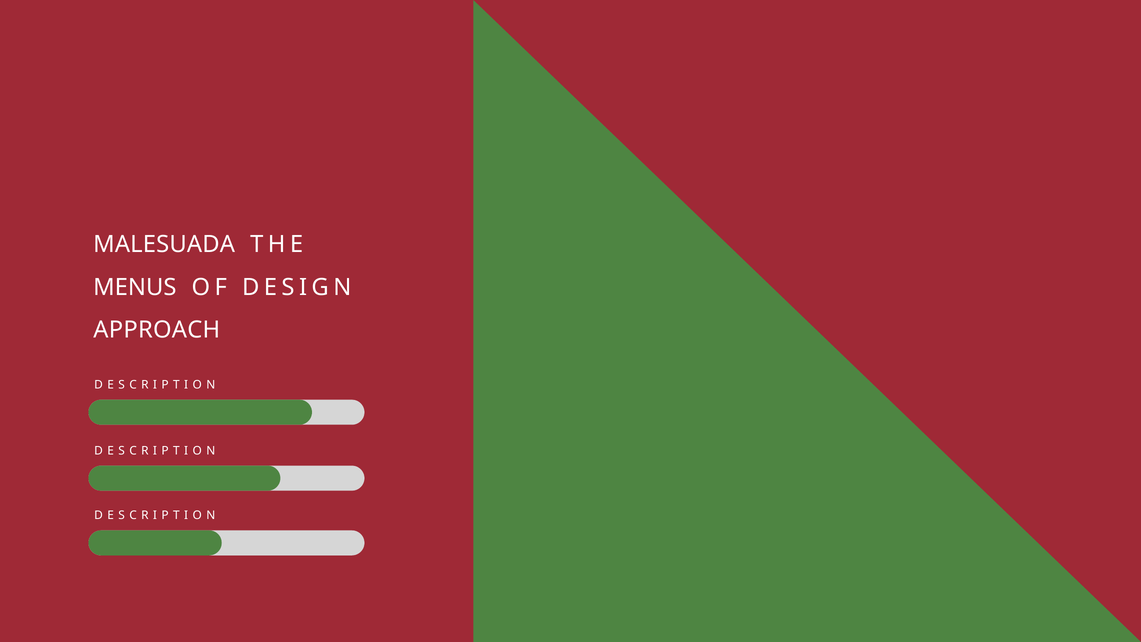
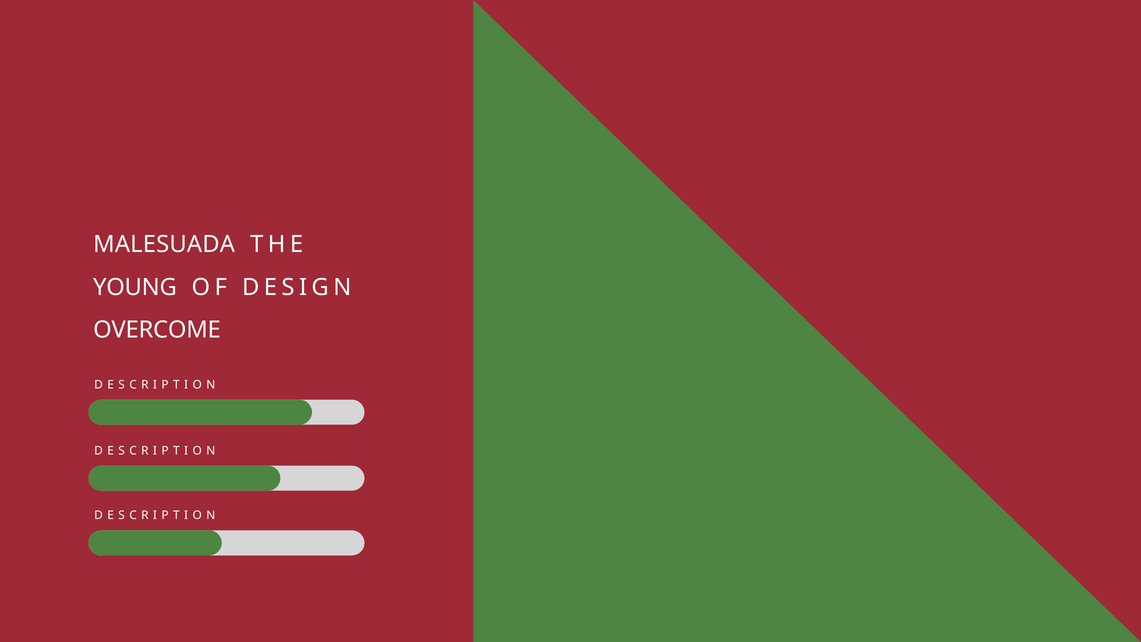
MENUS: MENUS -> YOUNG
APPROACH: APPROACH -> OVERCOME
